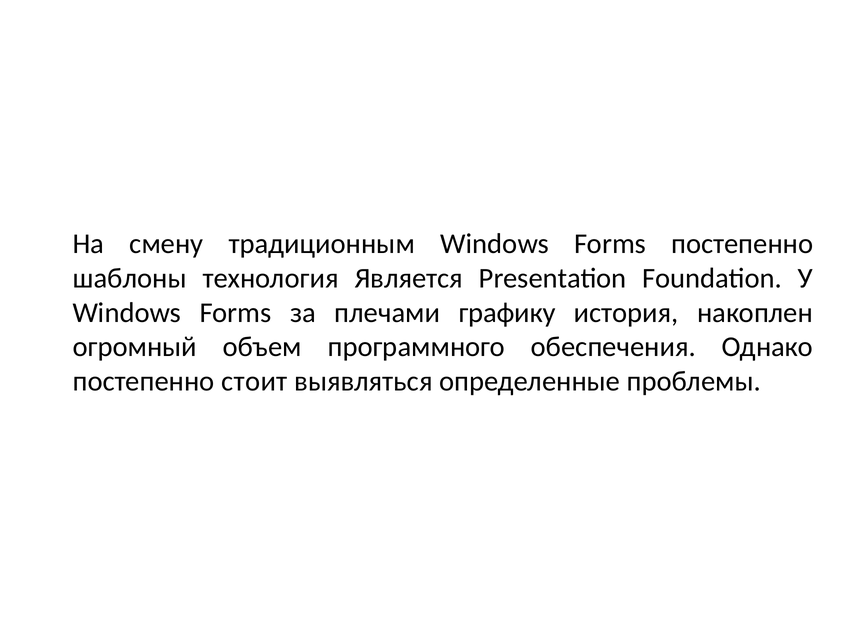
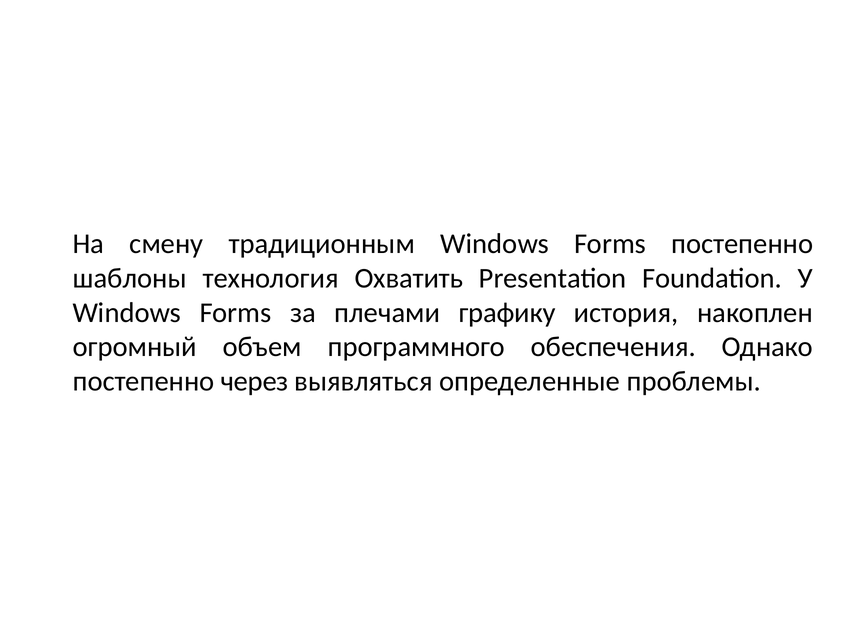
Является: Является -> Охватить
стоит: стоит -> через
